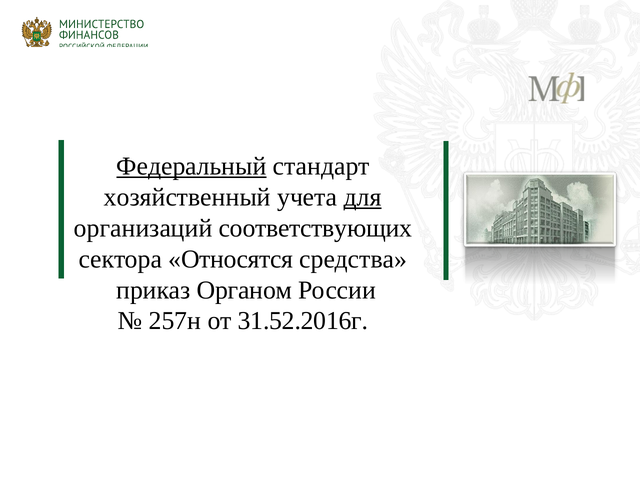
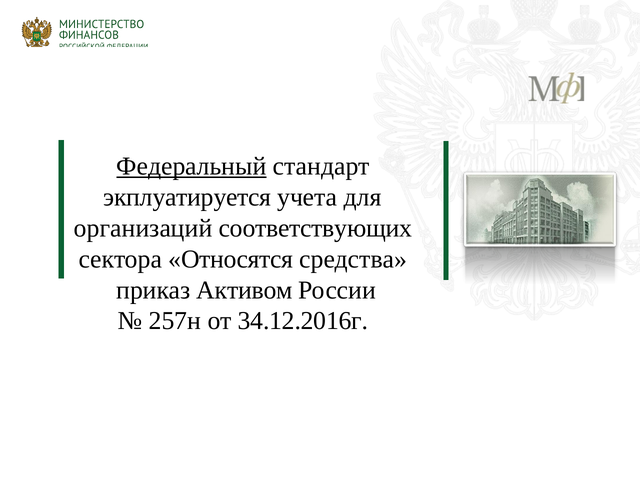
хозяйственный: хозяйственный -> экплуатируется
для underline: present -> none
Органом: Органом -> Активом
31.52.2016г: 31.52.2016г -> 34.12.2016г
